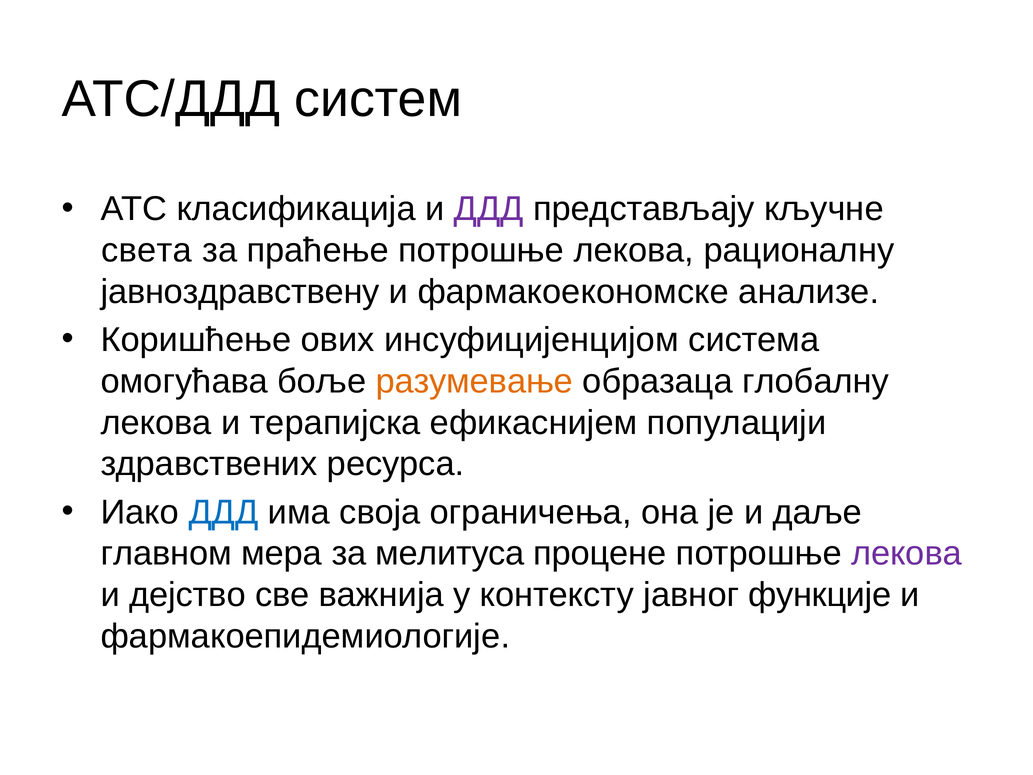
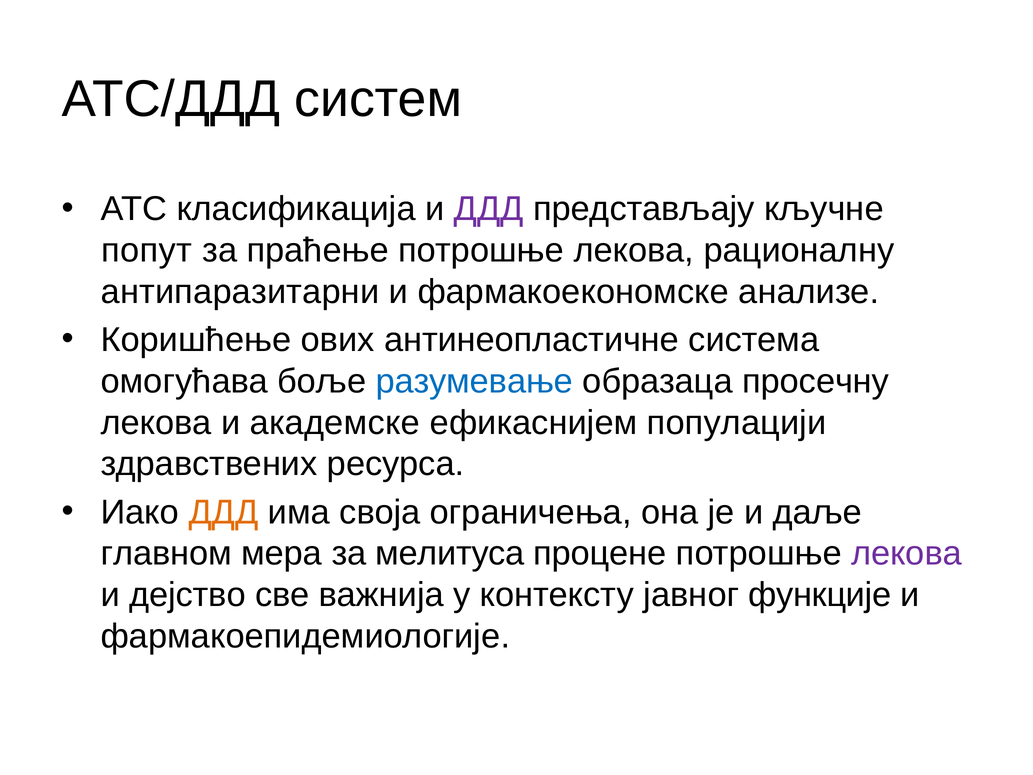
света: света -> попут
јавноздравствену: јавноздравствену -> антипаразитарни
инсуфицијенцијом: инсуфицијенцијом -> антинеопластичне
разумевање colour: orange -> blue
глобалну: глобалну -> просечну
терапијска: терапијска -> академске
ДДД at (223, 512) colour: blue -> orange
